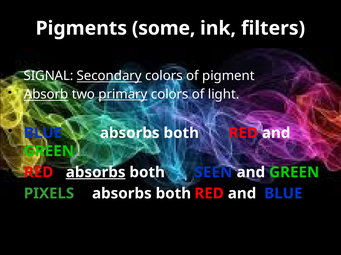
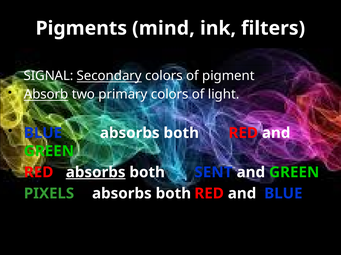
some: some -> mind
primary underline: present -> none
SEEN: SEEN -> SENT
